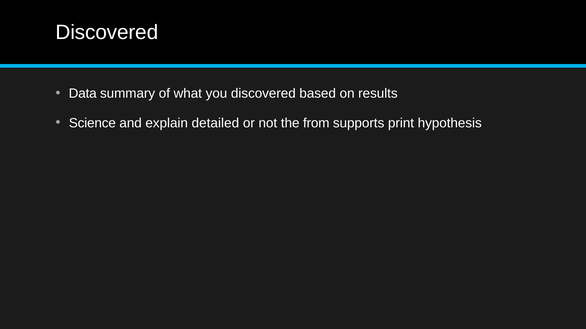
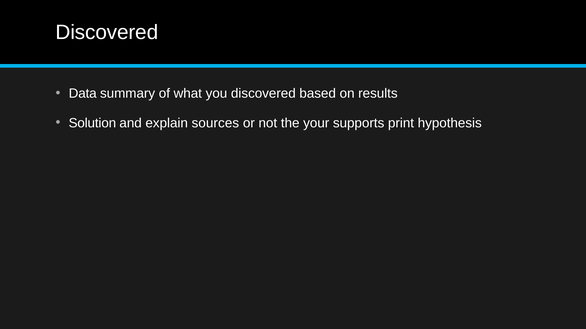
Science: Science -> Solution
detailed: detailed -> sources
from: from -> your
